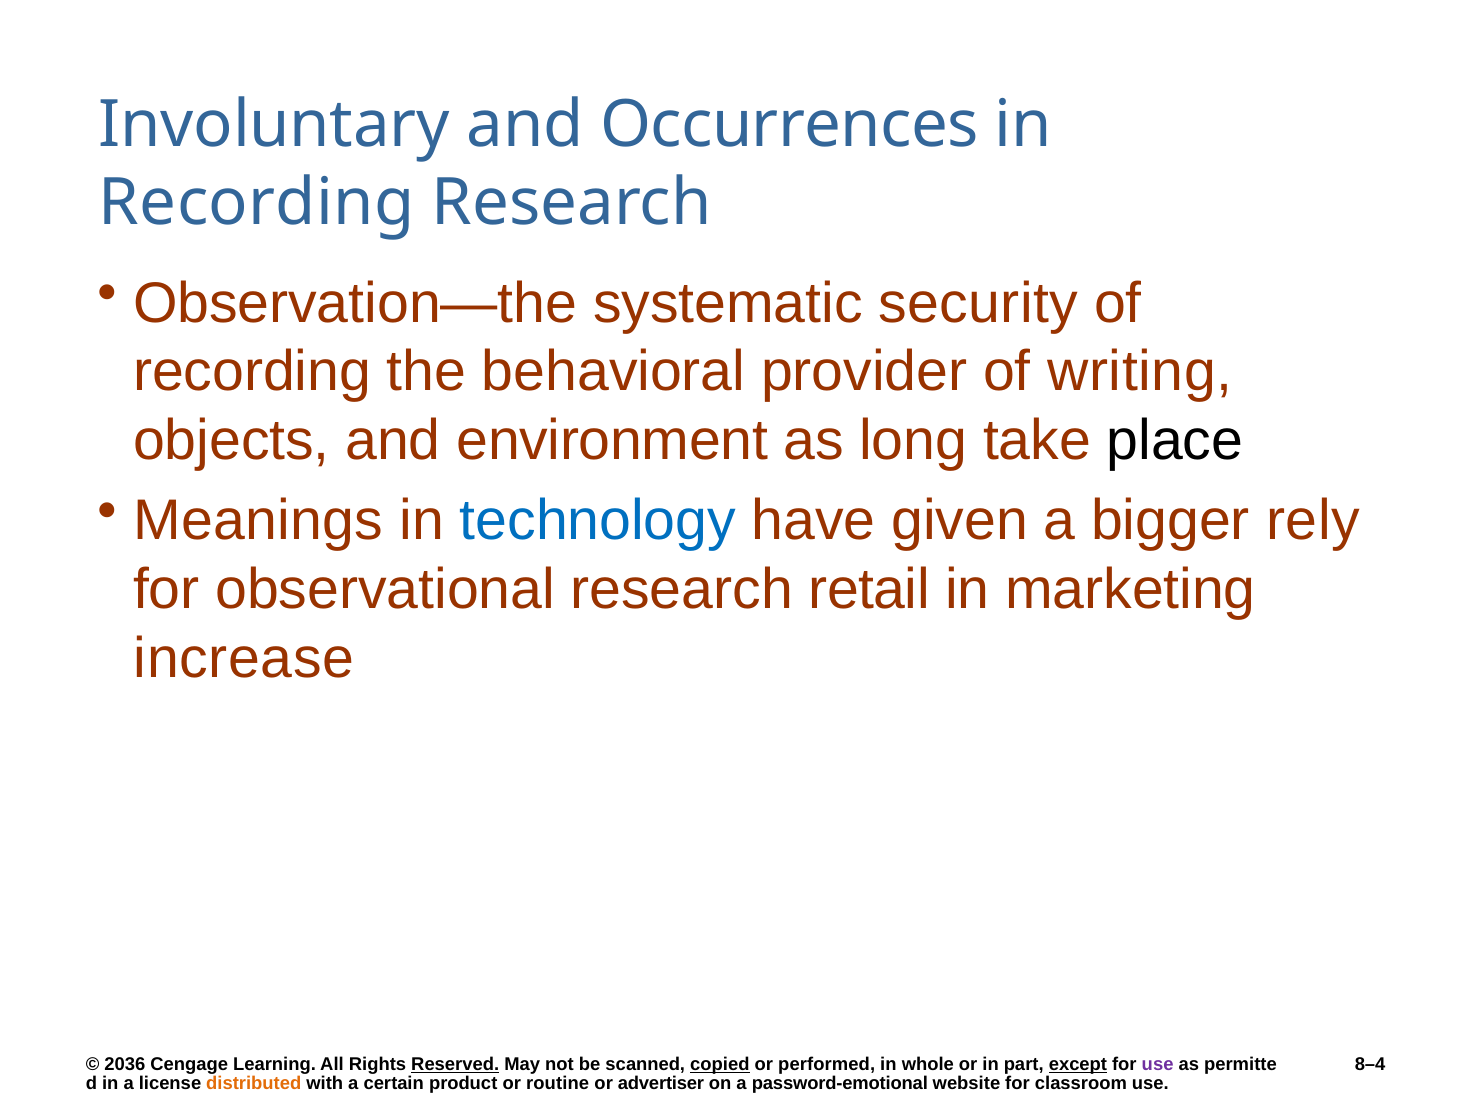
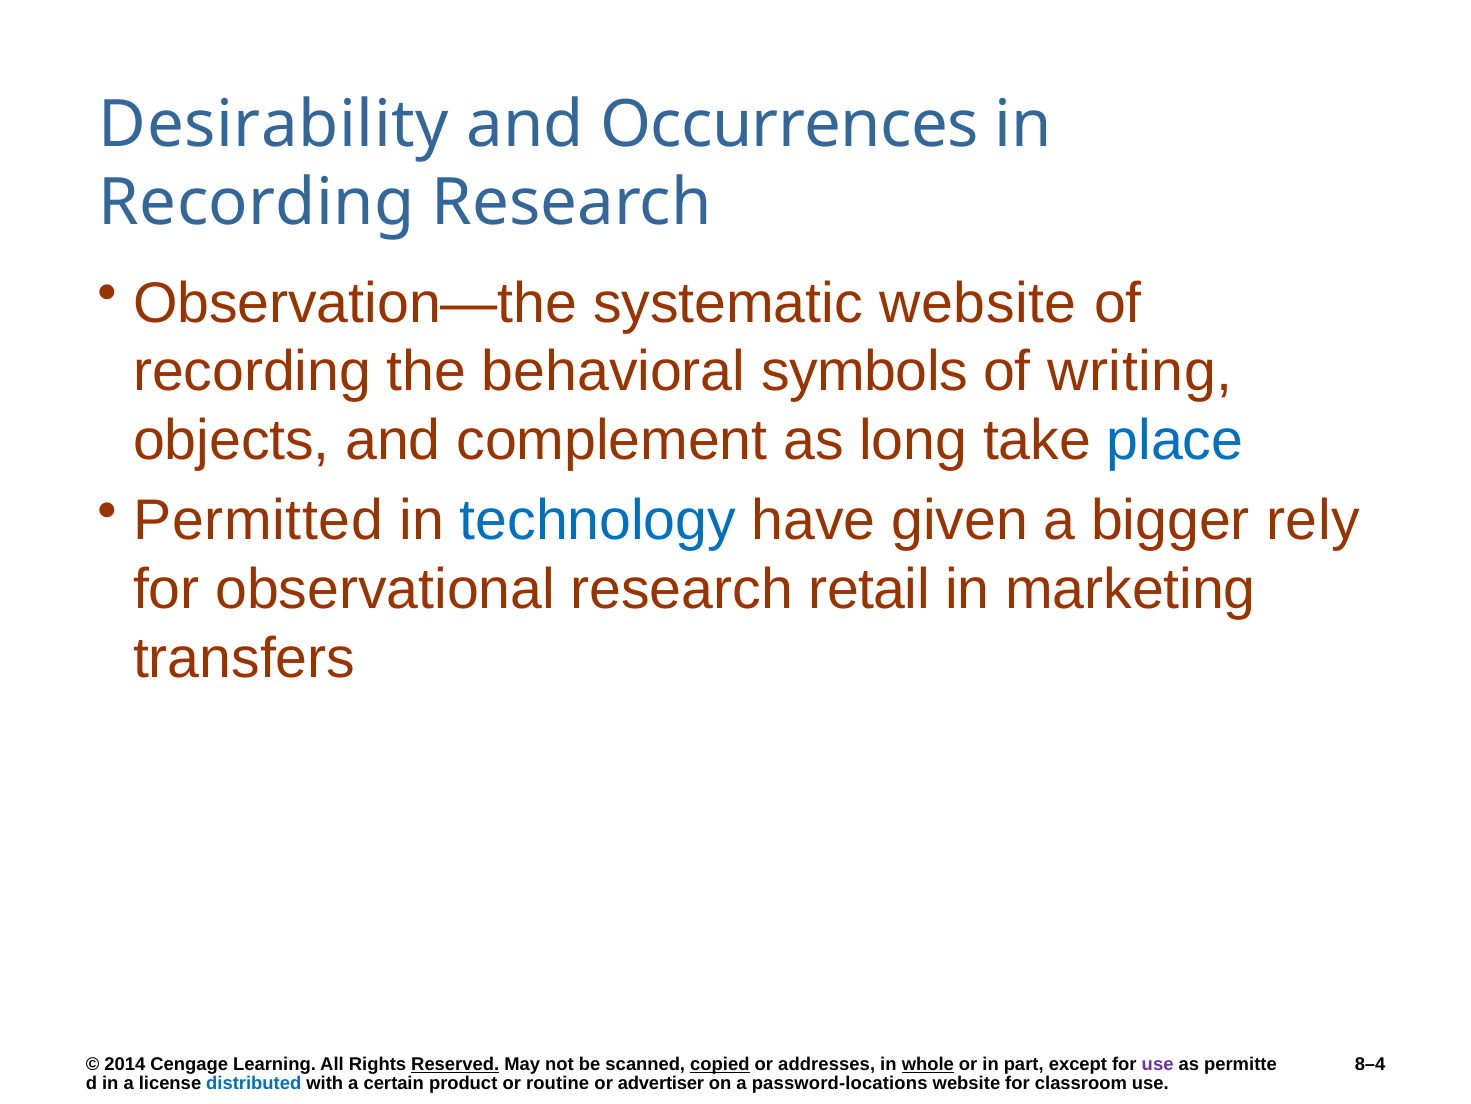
Involuntary: Involuntary -> Desirability
systematic security: security -> website
provider: provider -> symbols
environment: environment -> complement
place colour: black -> blue
Meanings: Meanings -> Permitted
increase: increase -> transfers
2036: 2036 -> 2014
performed: performed -> addresses
whole underline: none -> present
except underline: present -> none
distributed colour: orange -> blue
password-emotional: password-emotional -> password-locations
